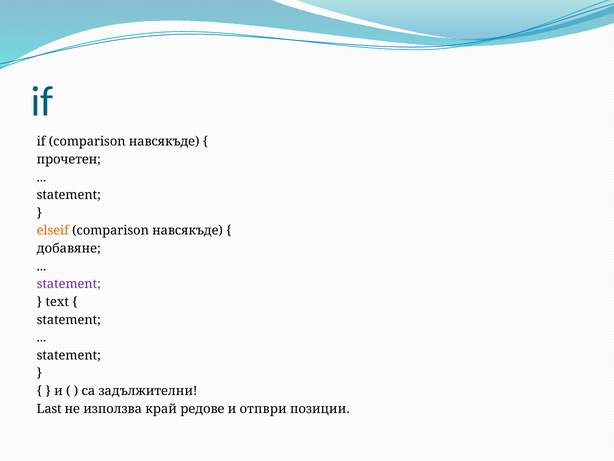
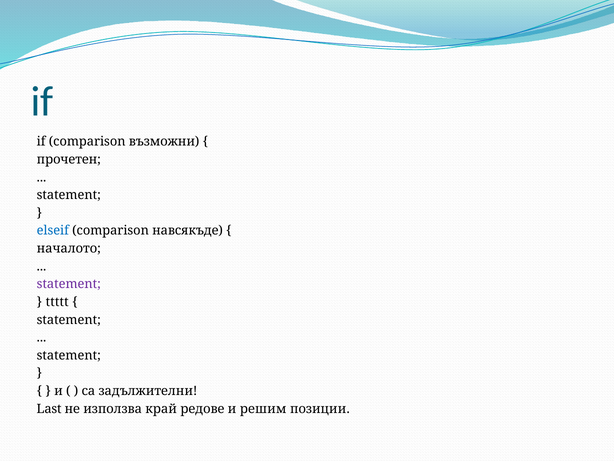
if comparison навсякъде: навсякъде -> възможни
elseif colour: orange -> blue
добавяне: добавяне -> началото
text: text -> ttttt
отпври: отпври -> решим
